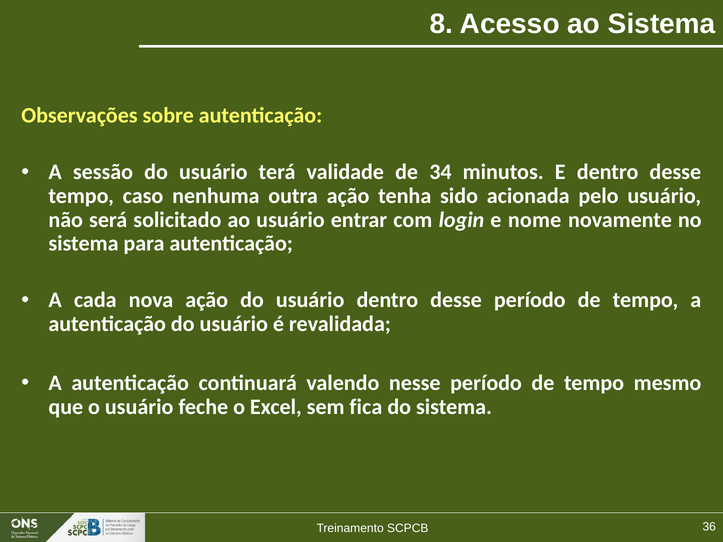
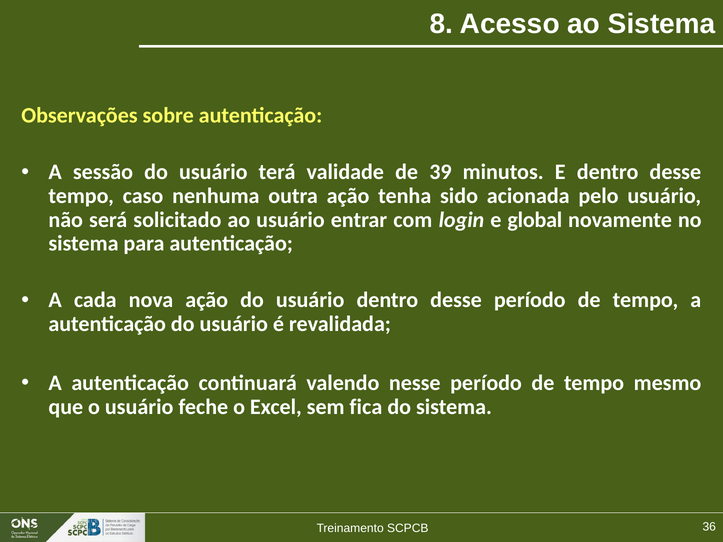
34: 34 -> 39
nome: nome -> global
